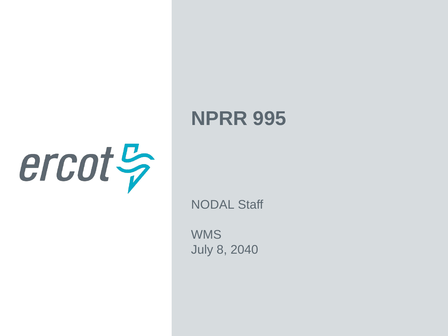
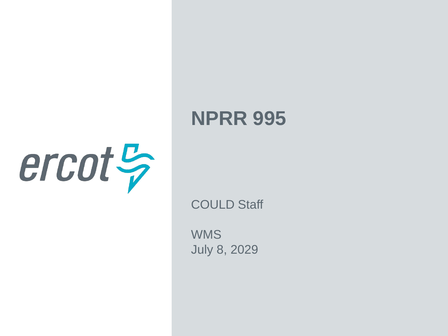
NODAL: NODAL -> COULD
2040: 2040 -> 2029
